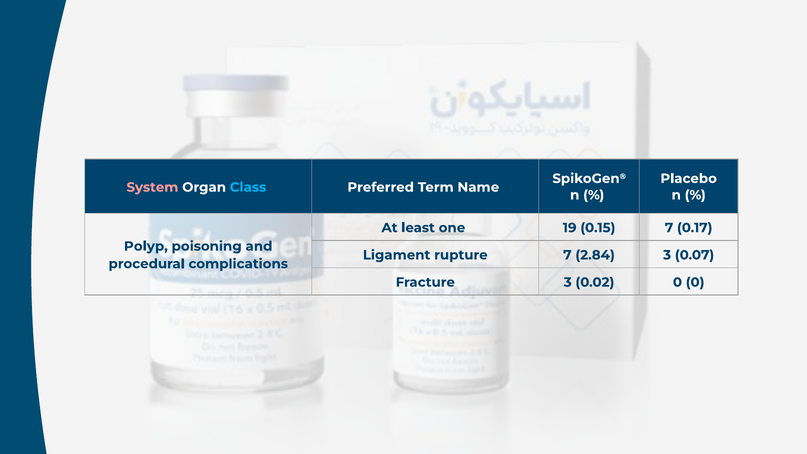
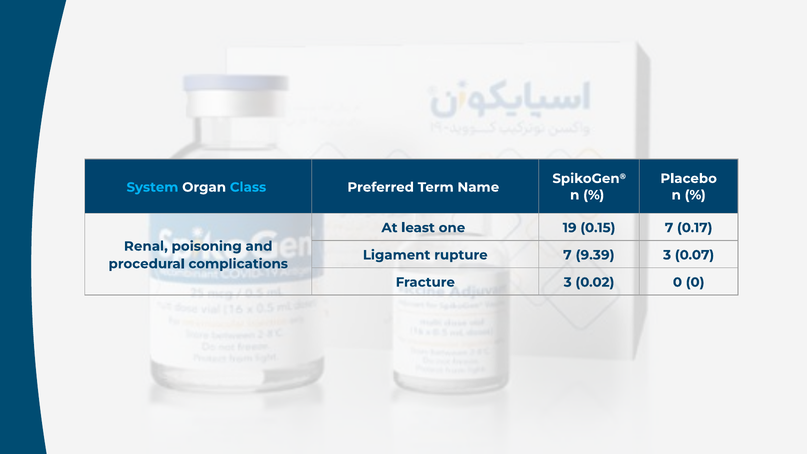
System colour: pink -> light blue
Polyp: Polyp -> Renal
2.84: 2.84 -> 9.39
